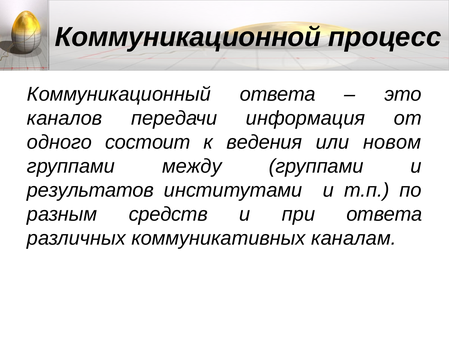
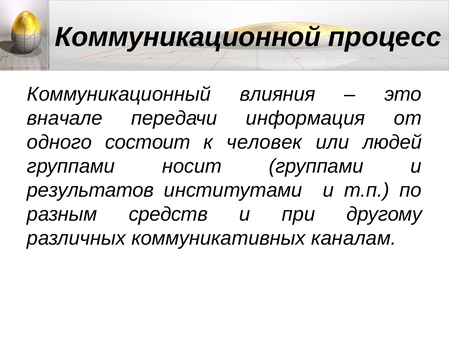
Коммуникационный ответа: ответа -> влияния
каналов: каналов -> вначале
ведения: ведения -> человек
новом: новом -> людей
между: между -> носит
при ответа: ответа -> другому
